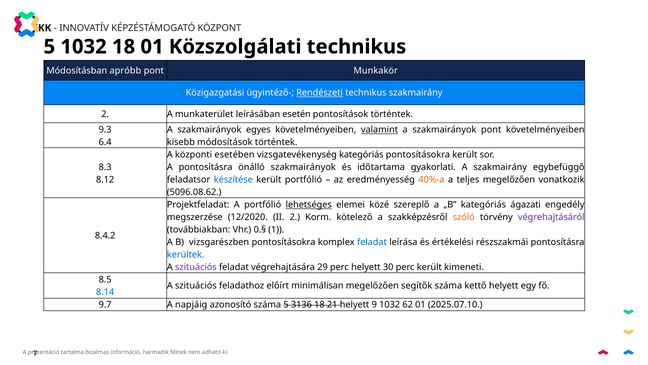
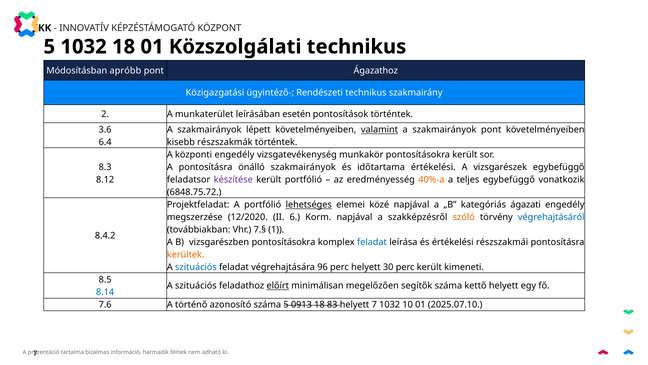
Munkakör: Munkakör -> Ágazathoz
Rendészeti underline: present -> none
9.3: 9.3 -> 3.6
egyes: egyes -> lépett
módosítások: módosítások -> részszakmák
központi esetében: esetében -> engedély
vizsgatevékenység kategóriás: kategóriás -> munkakör
időtartama gyakorlati: gyakorlati -> értékelési
A szakmairány: szakmairány -> vizsgarészek
készítése colour: blue -> purple
teljes megelőzően: megelőzően -> egybefüggő
5096.08.62: 5096.08.62 -> 6848.75.72
közé szereplő: szereplő -> napjával
II 2: 2 -> 6
Korm kötelező: kötelező -> napjával
végrehajtásáról colour: purple -> blue
0.§: 0.§ -> 7.§
kerültek colour: blue -> orange
szituációs at (196, 267) colour: purple -> blue
29: 29 -> 96
előírt underline: none -> present
9.7: 9.7 -> 7.6
napjáig: napjáig -> történő
3136: 3136 -> 0913
21: 21 -> 83
helyett 9: 9 -> 7
62: 62 -> 10
